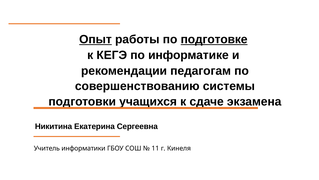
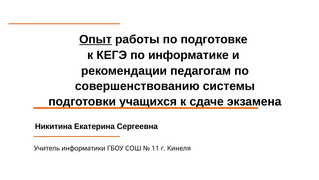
подготовке underline: present -> none
